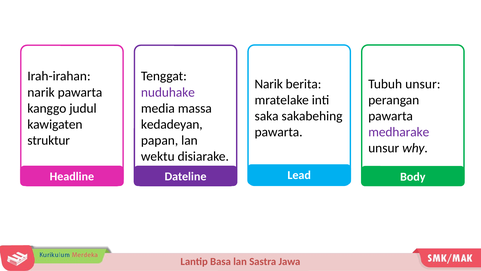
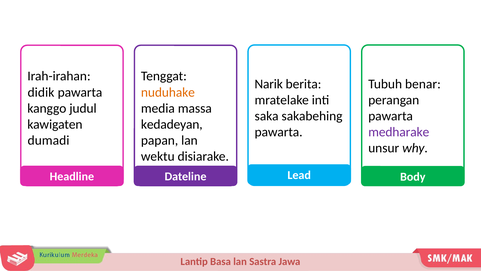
Tubuh unsur: unsur -> benar
narik at (41, 92): narik -> didik
nuduhake colour: purple -> orange
struktur: struktur -> dumadi
